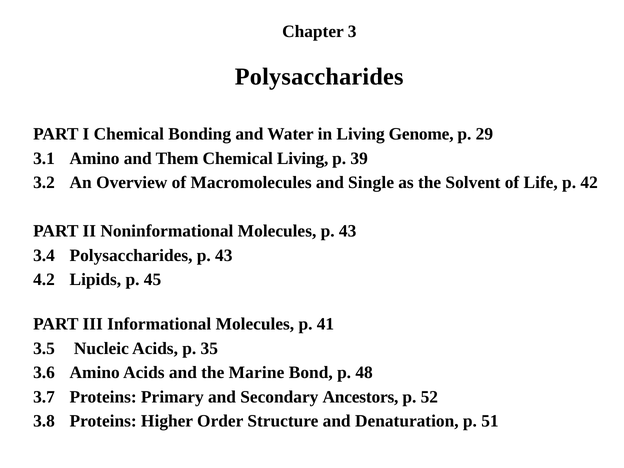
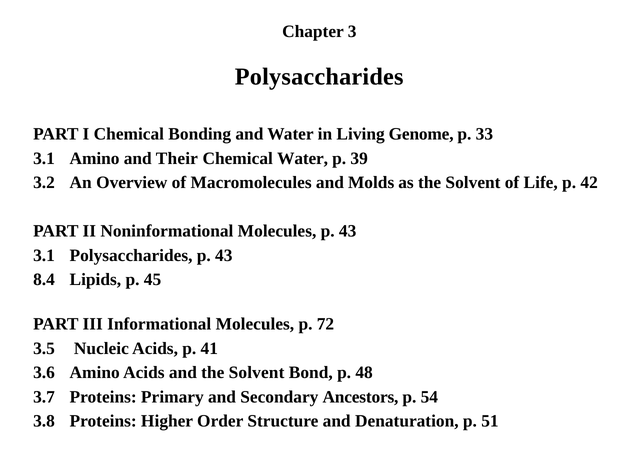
29: 29 -> 33
Them: Them -> Their
Chemical Living: Living -> Water
Single: Single -> Molds
3.4 at (44, 255): 3.4 -> 3.1
4.2: 4.2 -> 8.4
41: 41 -> 72
35: 35 -> 41
and the Marine: Marine -> Solvent
52: 52 -> 54
